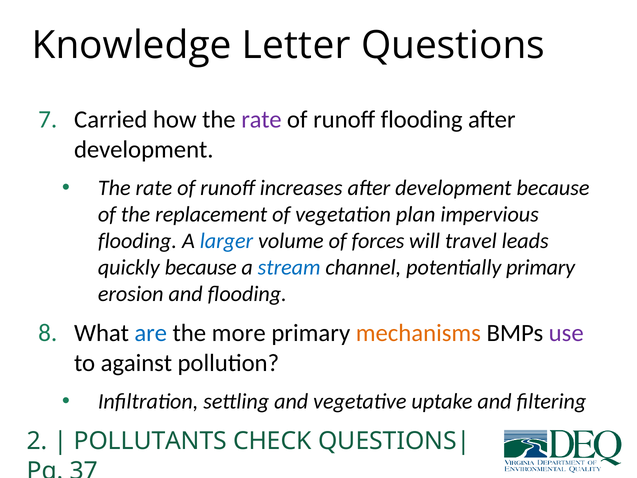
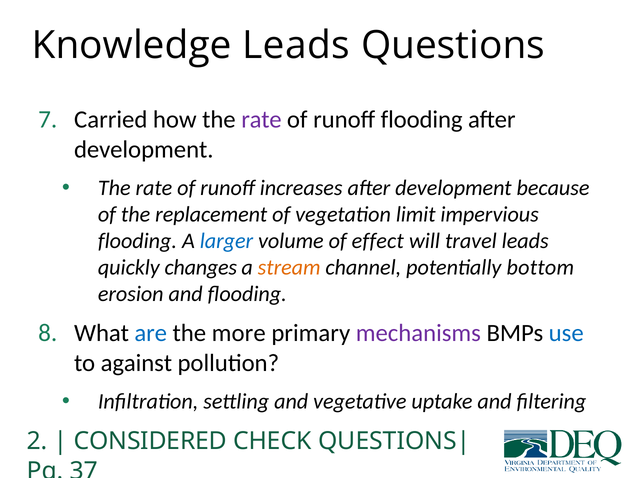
Knowledge Letter: Letter -> Leads
plan: plan -> limit
forces: forces -> effect
quickly because: because -> changes
stream colour: blue -> orange
potentially primary: primary -> bottom
mechanisms colour: orange -> purple
use colour: purple -> blue
POLLUTANTS: POLLUTANTS -> CONSIDERED
